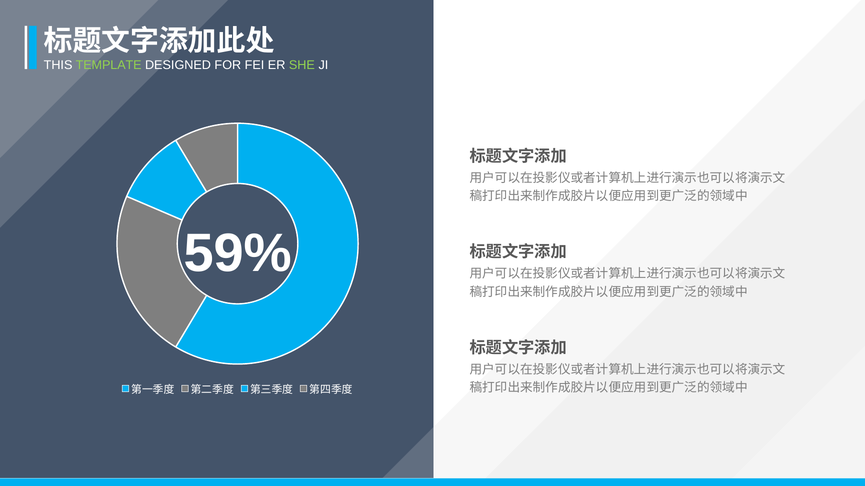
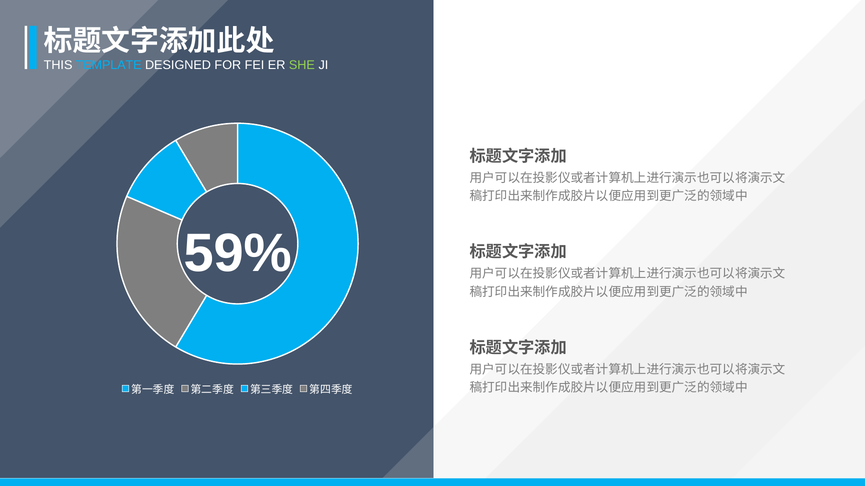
TEMPLATE colour: light green -> light blue
